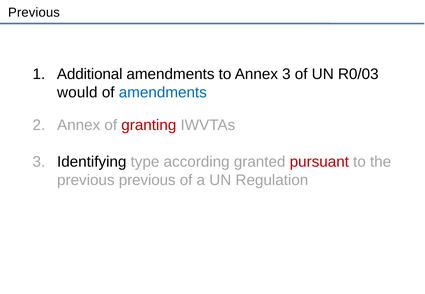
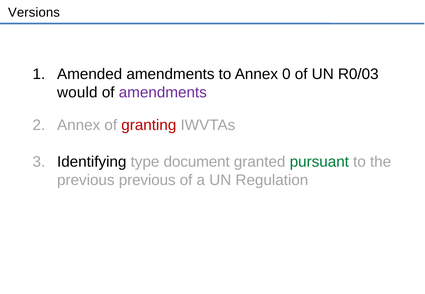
Previous at (34, 13): Previous -> Versions
Additional: Additional -> Amended
Annex 3: 3 -> 0
amendments at (163, 93) colour: blue -> purple
according: according -> document
pursuant colour: red -> green
